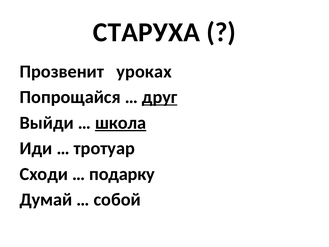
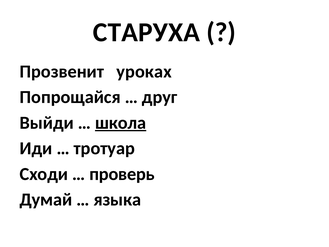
друг underline: present -> none
подарку: подарку -> проверь
собой: собой -> языка
